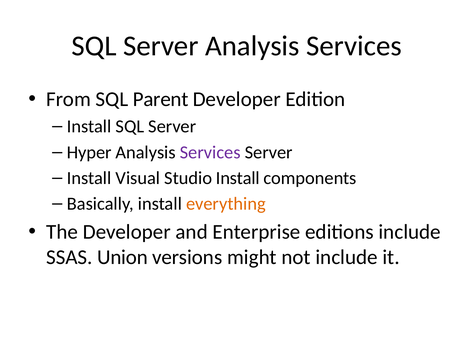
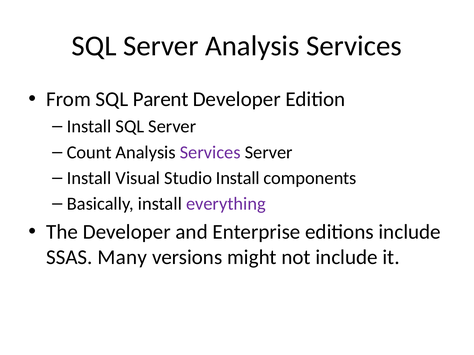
Hyper: Hyper -> Count
everything colour: orange -> purple
Union: Union -> Many
